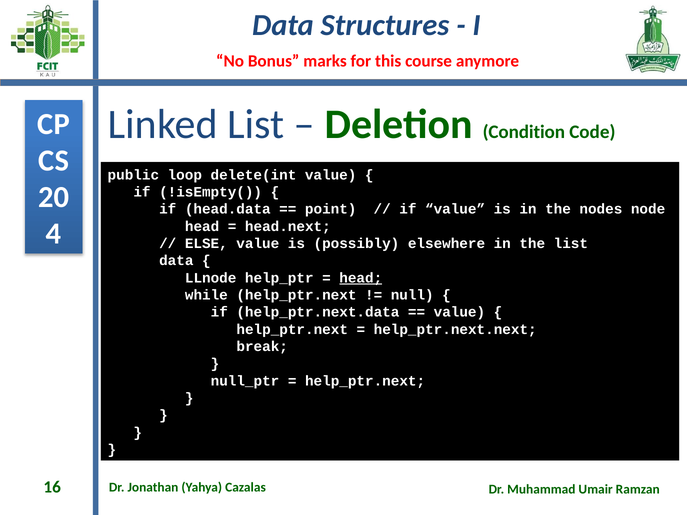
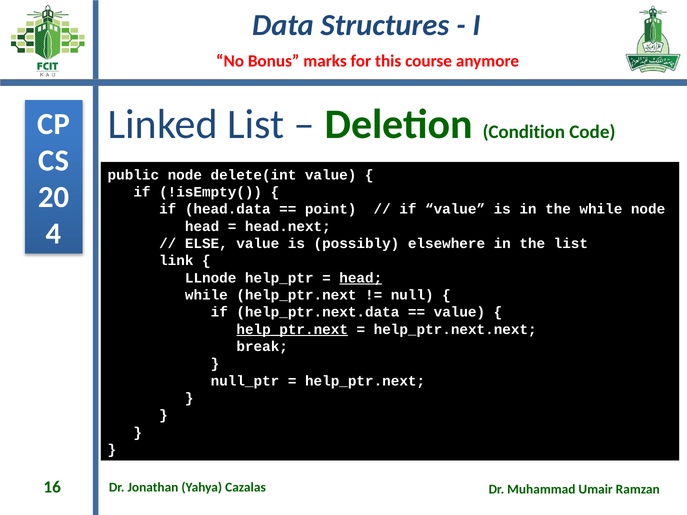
public loop: loop -> node
the nodes: nodes -> while
data at (176, 261): data -> link
help_ptr.next at (292, 330) underline: none -> present
